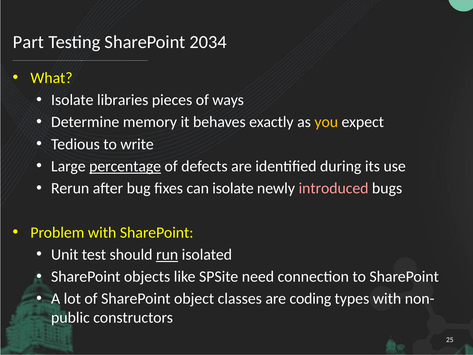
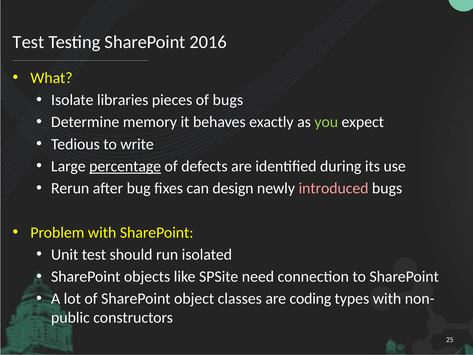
Part at (28, 42): Part -> Test
2034: 2034 -> 2016
of ways: ways -> bugs
you colour: yellow -> light green
can isolate: isolate -> design
run underline: present -> none
